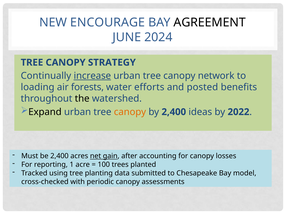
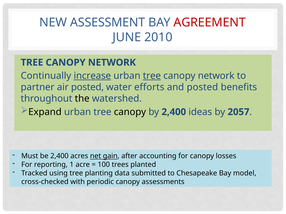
ENCOURAGE: ENCOURAGE -> ASSESSMENT
AGREEMENT colour: black -> red
2024: 2024 -> 2010
STRATEGY at (112, 63): STRATEGY -> NETWORK
tree at (152, 76) underline: none -> present
loading: loading -> partner
air forests: forests -> posted
canopy at (130, 112) colour: orange -> black
2022: 2022 -> 2057
